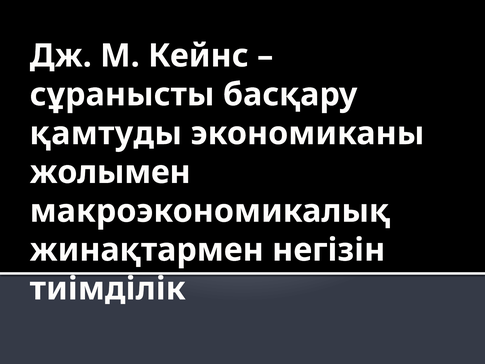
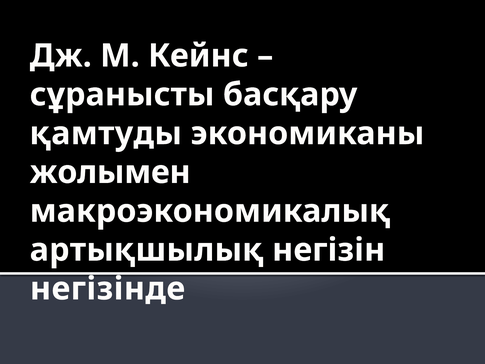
жинақтармен: жинақтармен -> артықшылық
тиімділік: тиімділік -> негізінде
